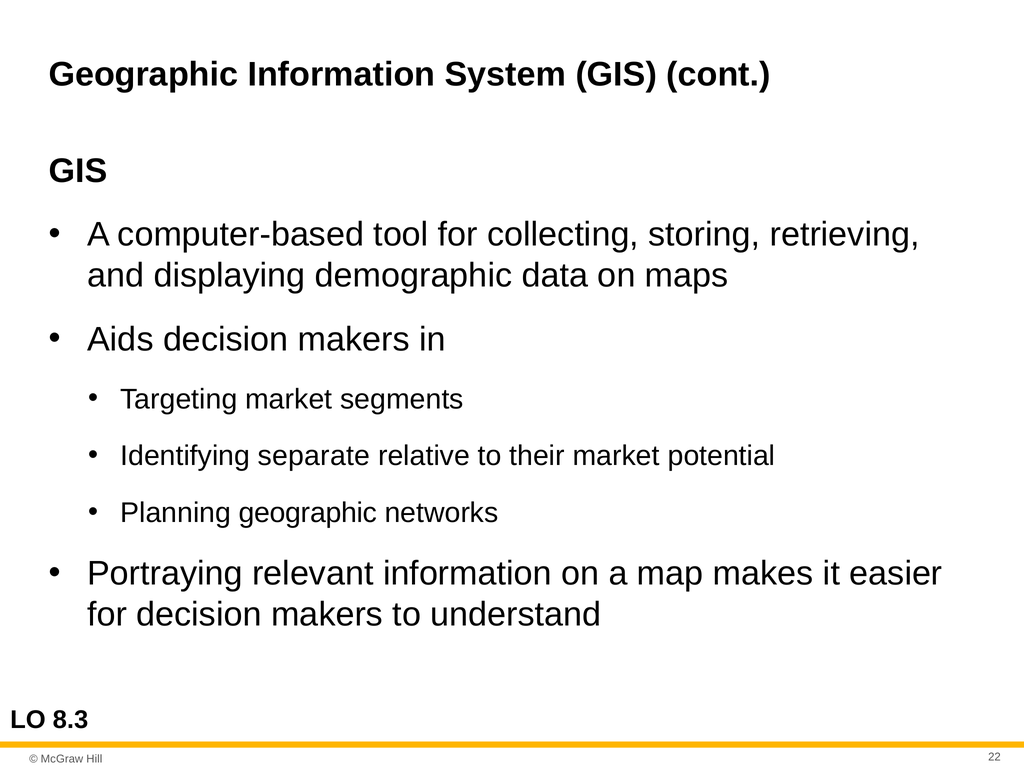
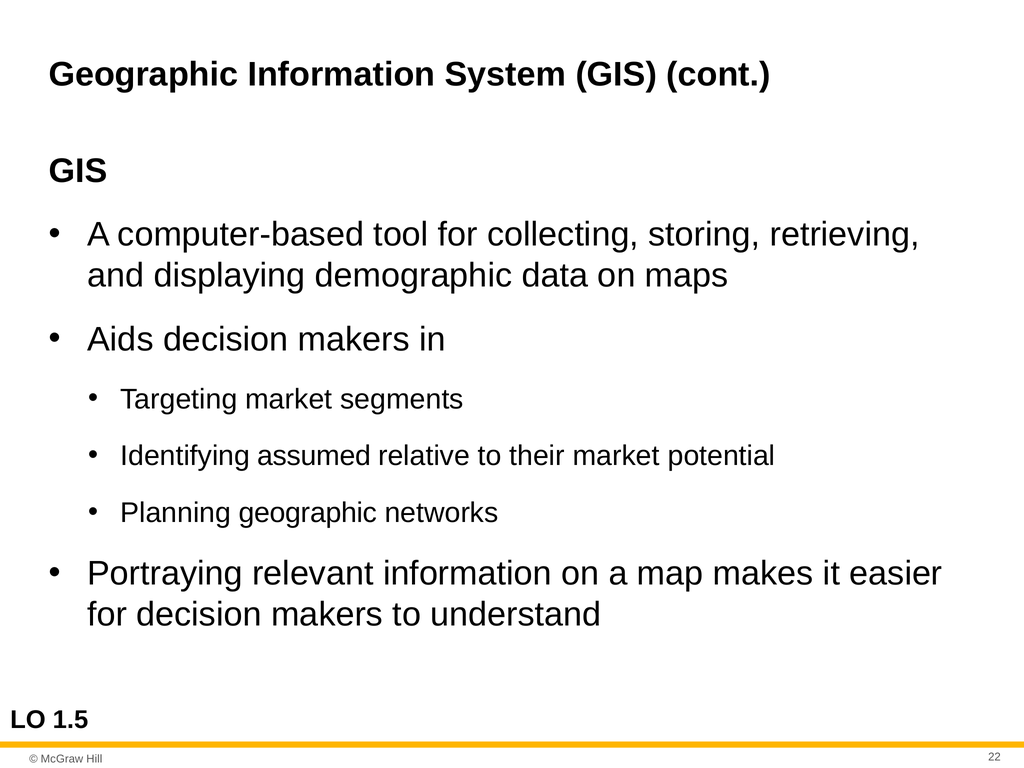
separate: separate -> assumed
8.3: 8.3 -> 1.5
